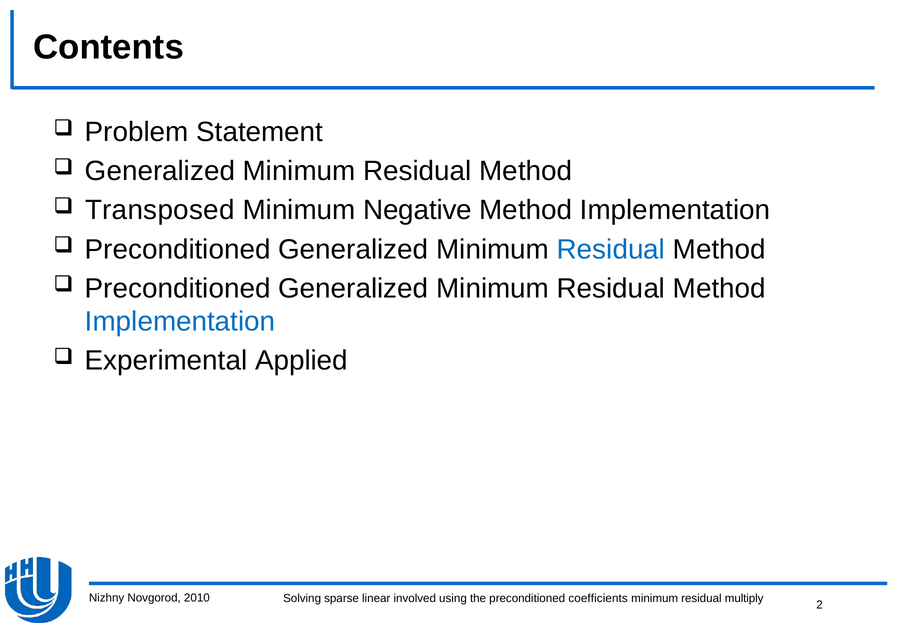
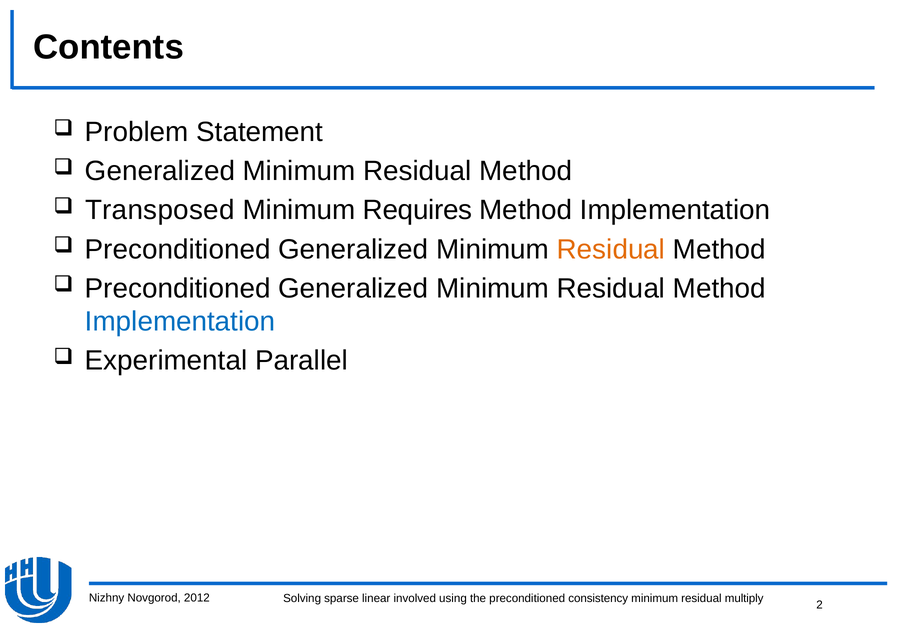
Negative: Negative -> Requires
Residual at (611, 249) colour: blue -> orange
Applied: Applied -> Parallel
2010: 2010 -> 2012
coefficients: coefficients -> consistency
